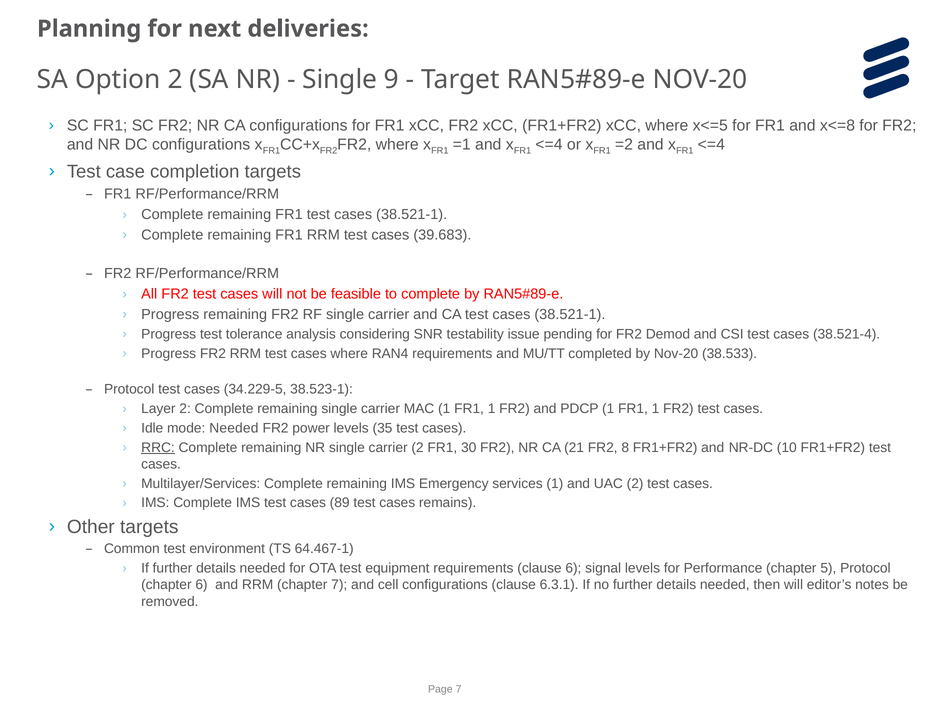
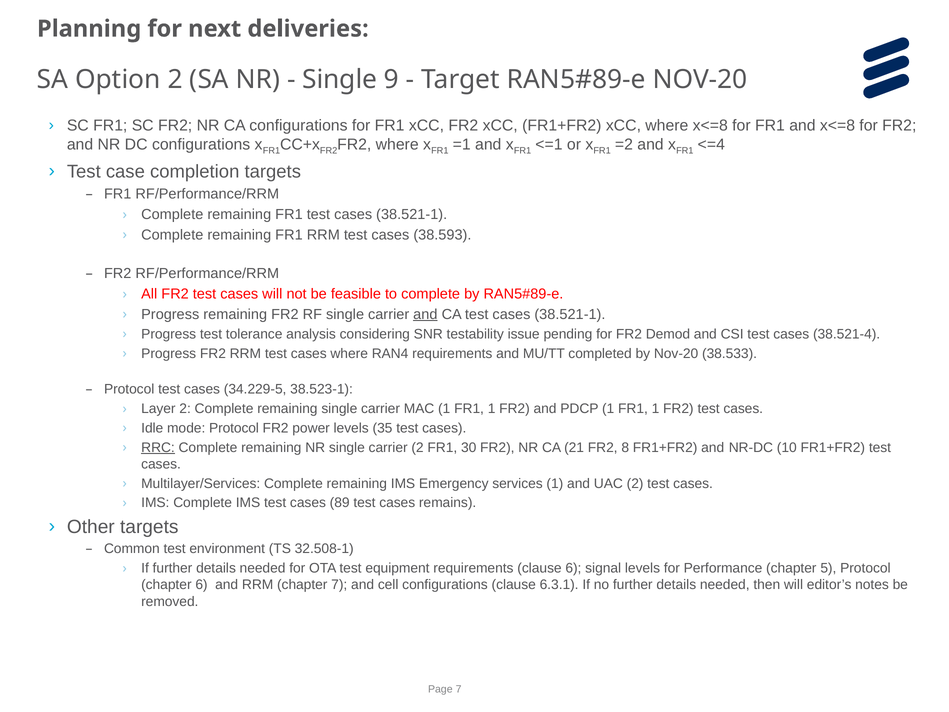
where x<=5: x<=5 -> x<=8
<=4 at (549, 145): <=4 -> <=1
39.683: 39.683 -> 38.593
and at (425, 314) underline: none -> present
mode Needed: Needed -> Protocol
64.467-1: 64.467-1 -> 32.508-1
